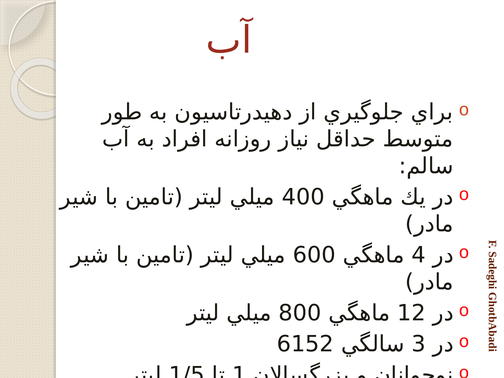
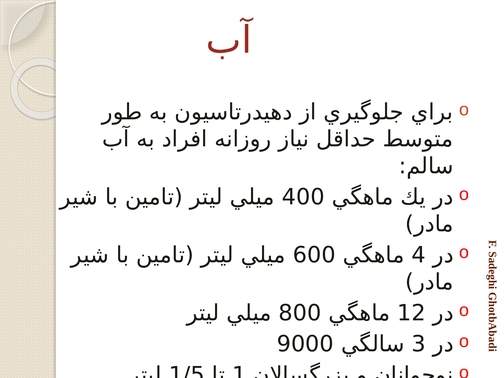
6152: 6152 -> 9000
